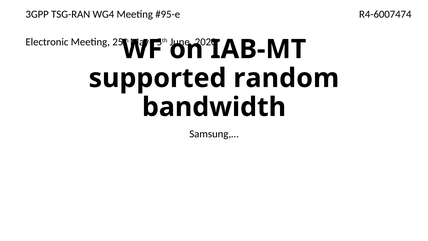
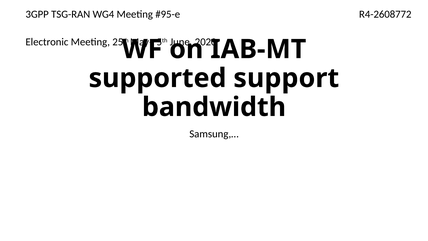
R4-6007474: R4-6007474 -> R4-2608772
random: random -> support
